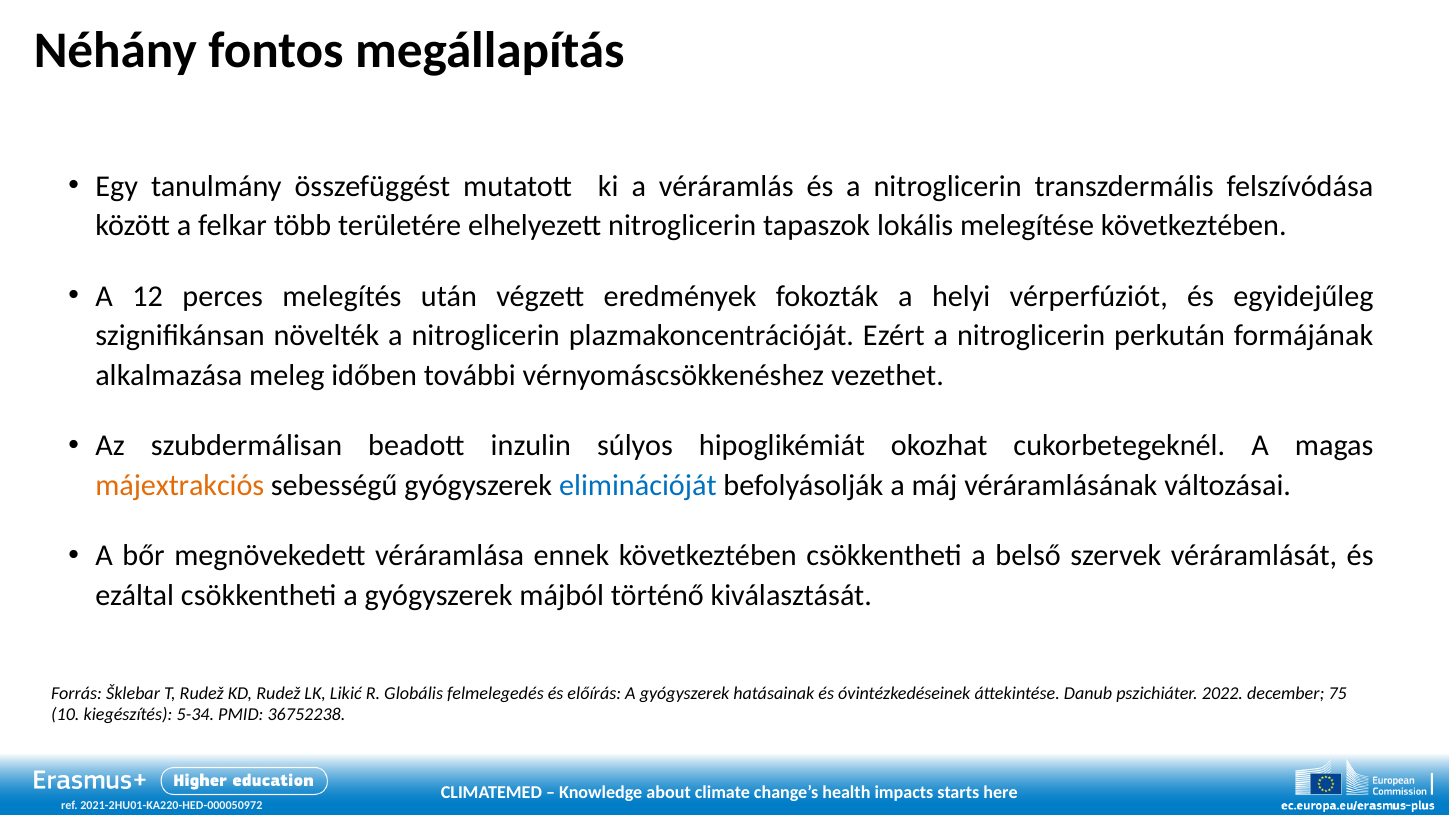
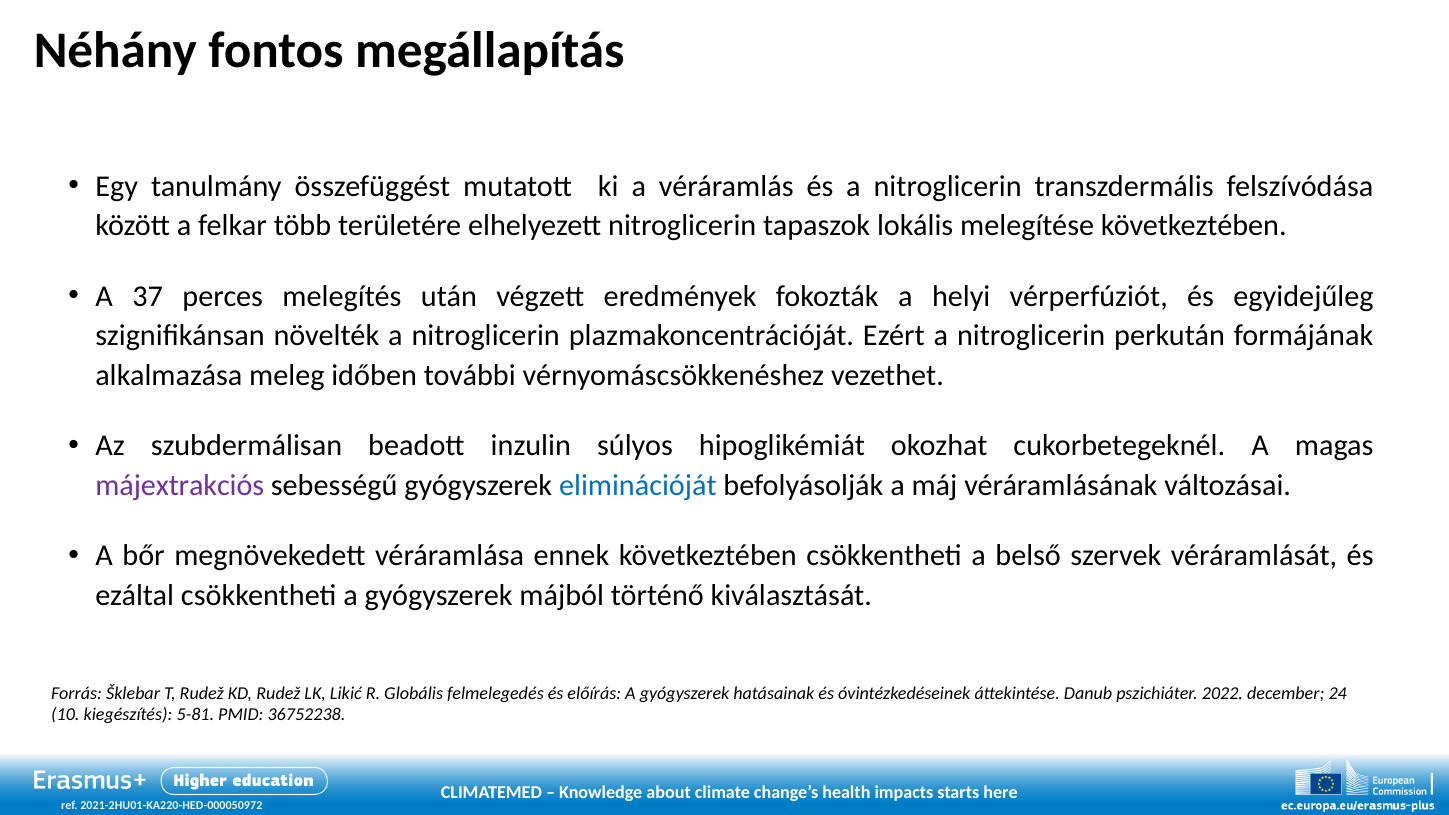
12: 12 -> 37
májextrakciós colour: orange -> purple
75: 75 -> 24
5-34: 5-34 -> 5-81
